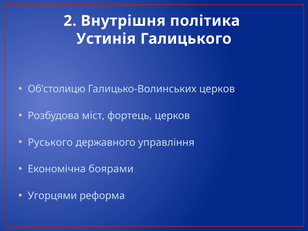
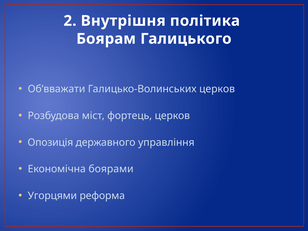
Устинія: Устинія -> Боярам
Об’столицю: Об’столицю -> Об’вважати
Руського: Руського -> Опозиція
